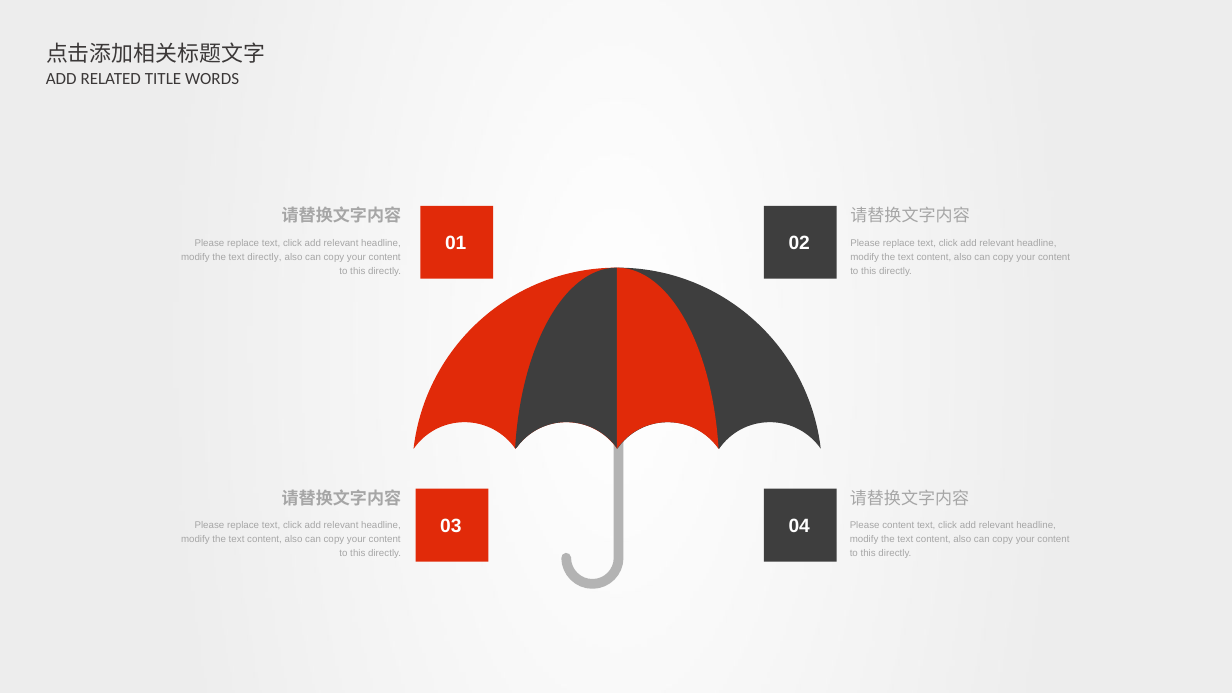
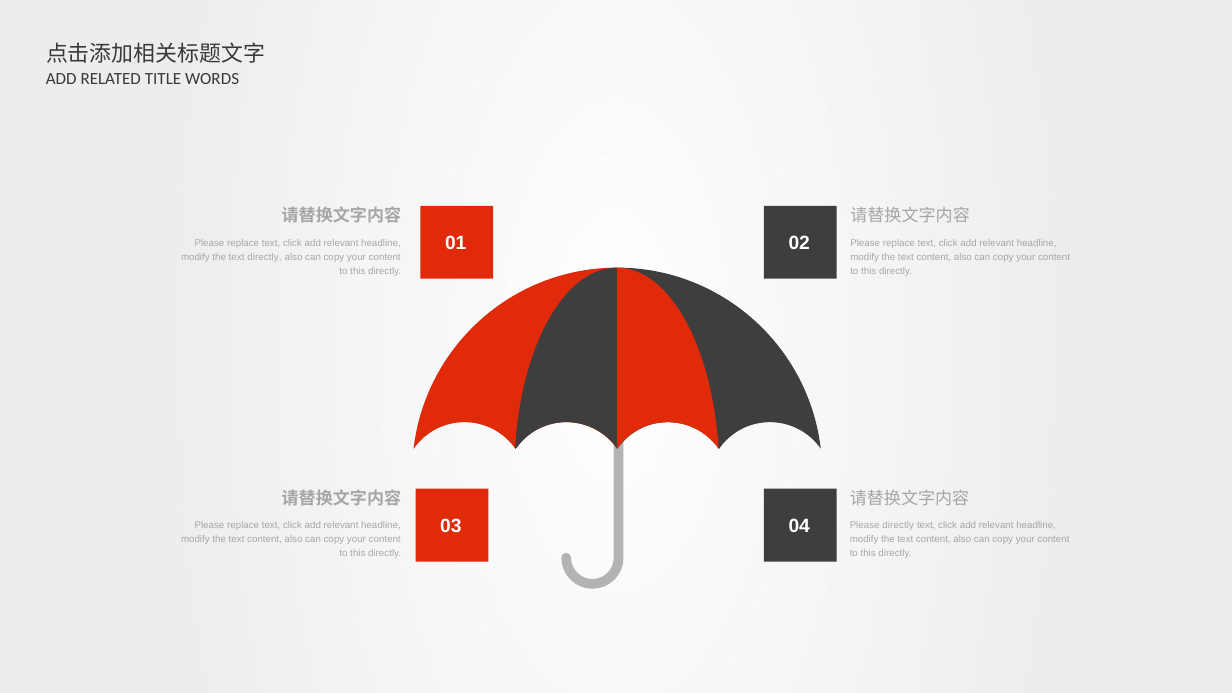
Please content: content -> directly
